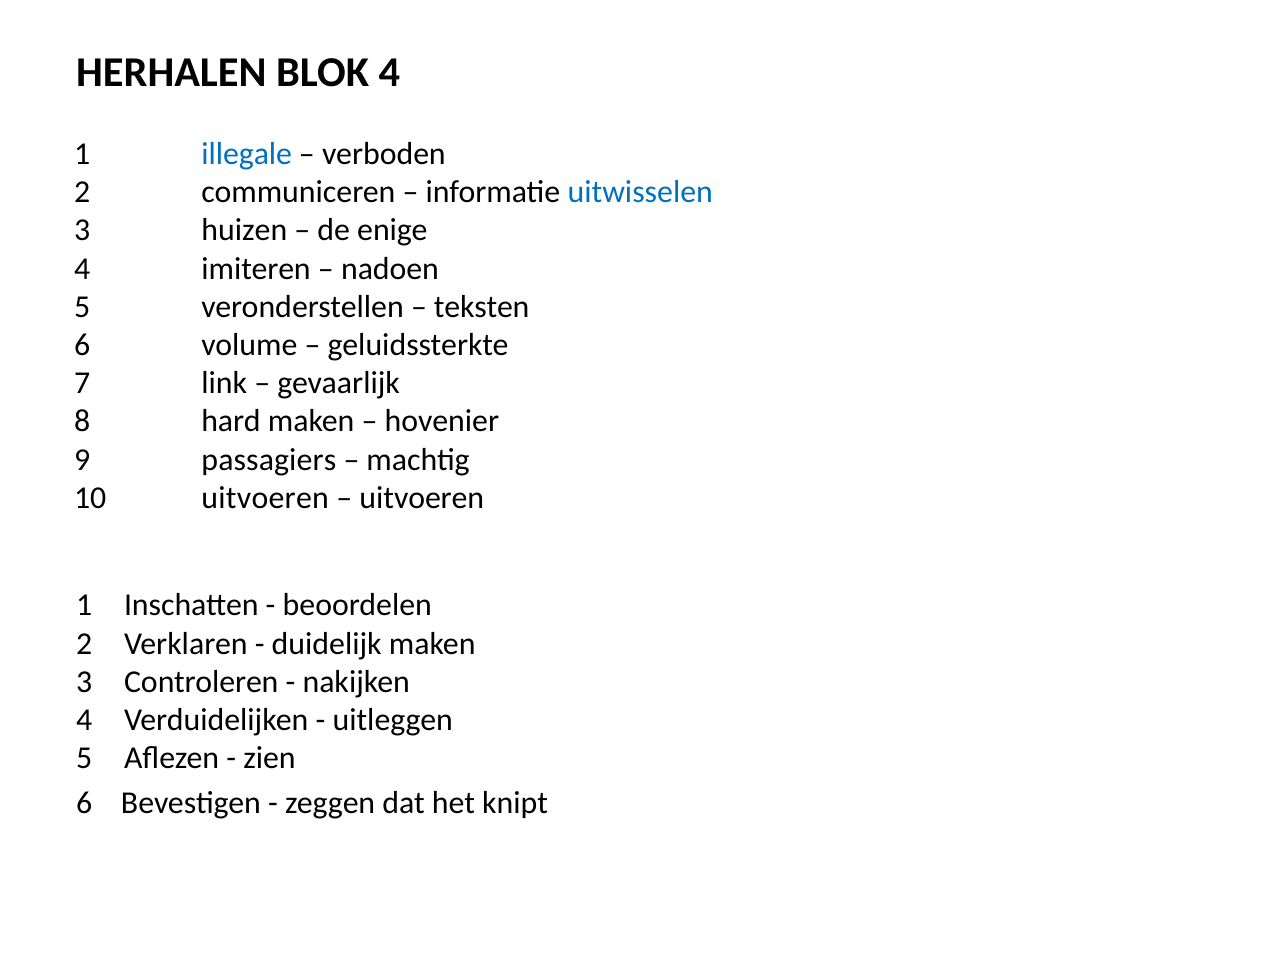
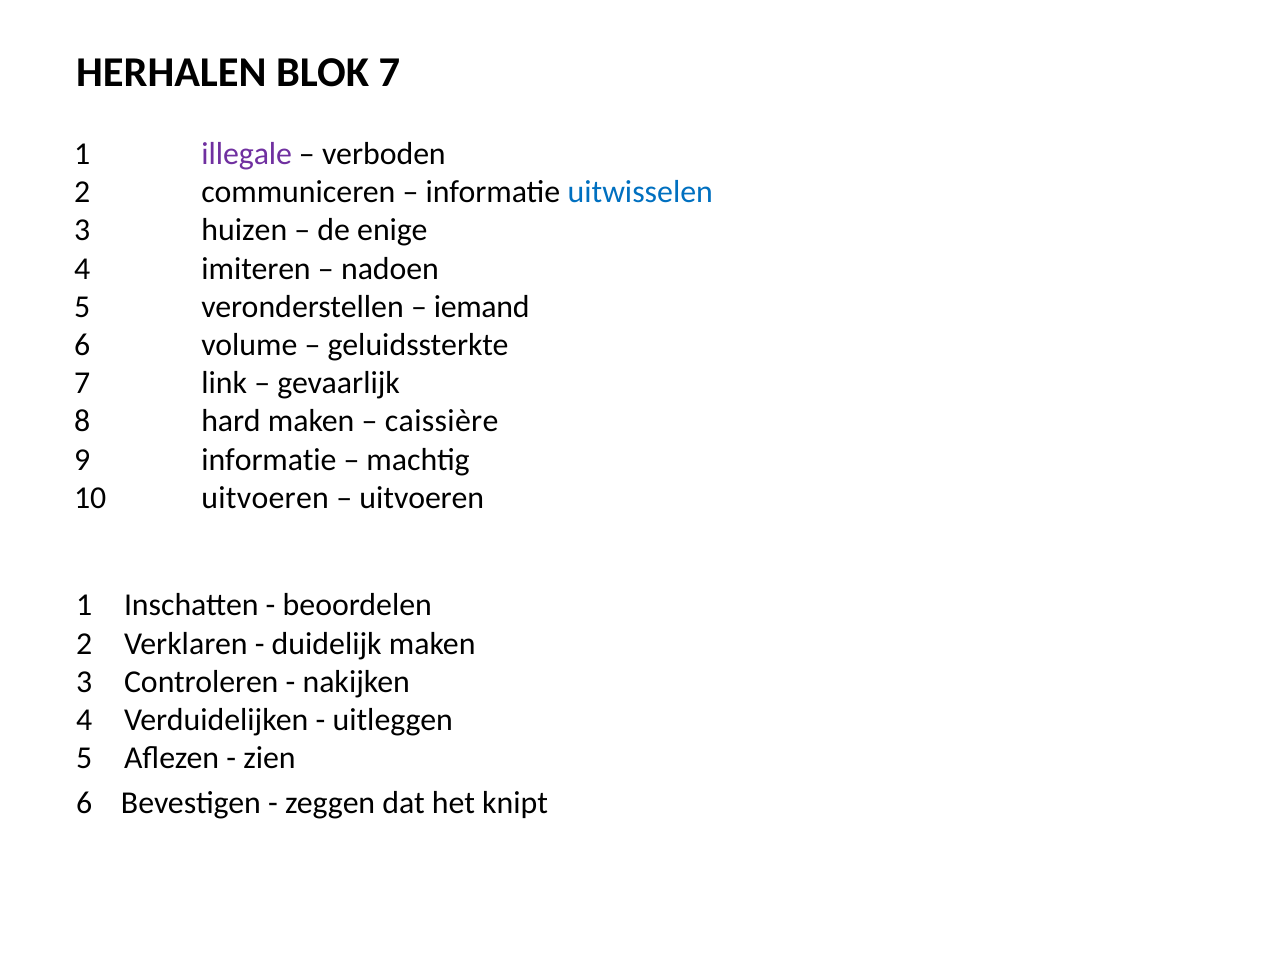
BLOK 4: 4 -> 7
illegale colour: blue -> purple
teksten: teksten -> iemand
hovenier: hovenier -> caissière
9 passagiers: passagiers -> informatie
